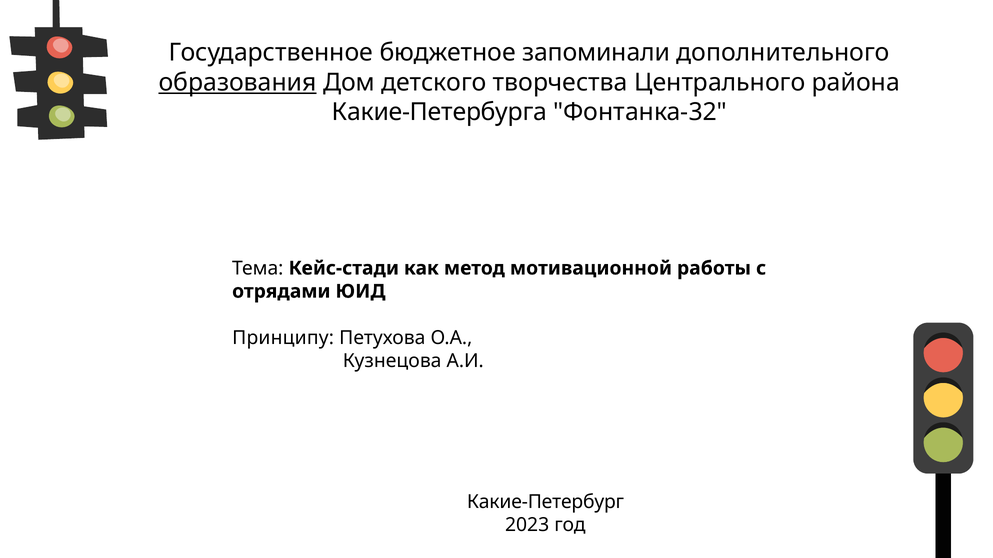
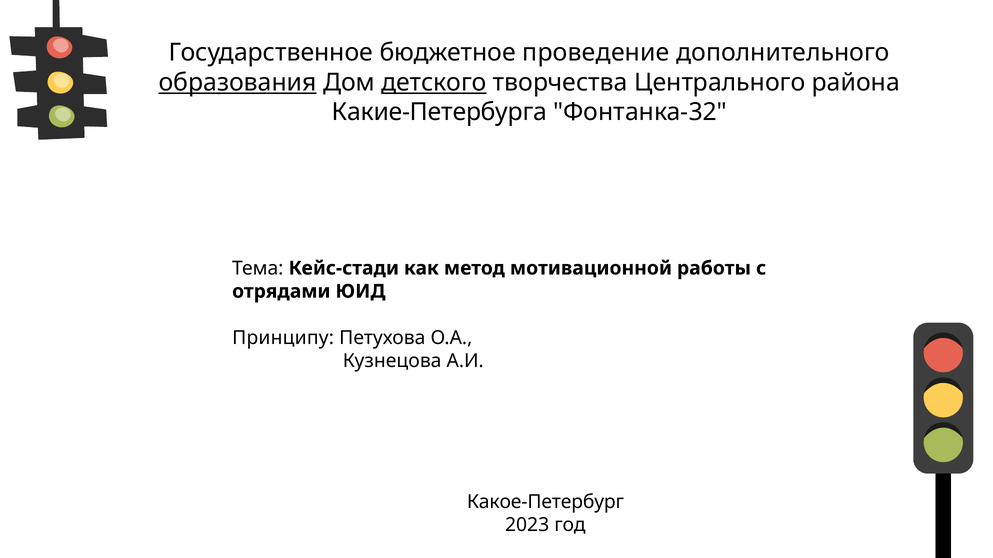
запоминали: запоминали -> проведение
детского underline: none -> present
Какие-Петербург: Какие-Петербург -> Какое-Петербург
